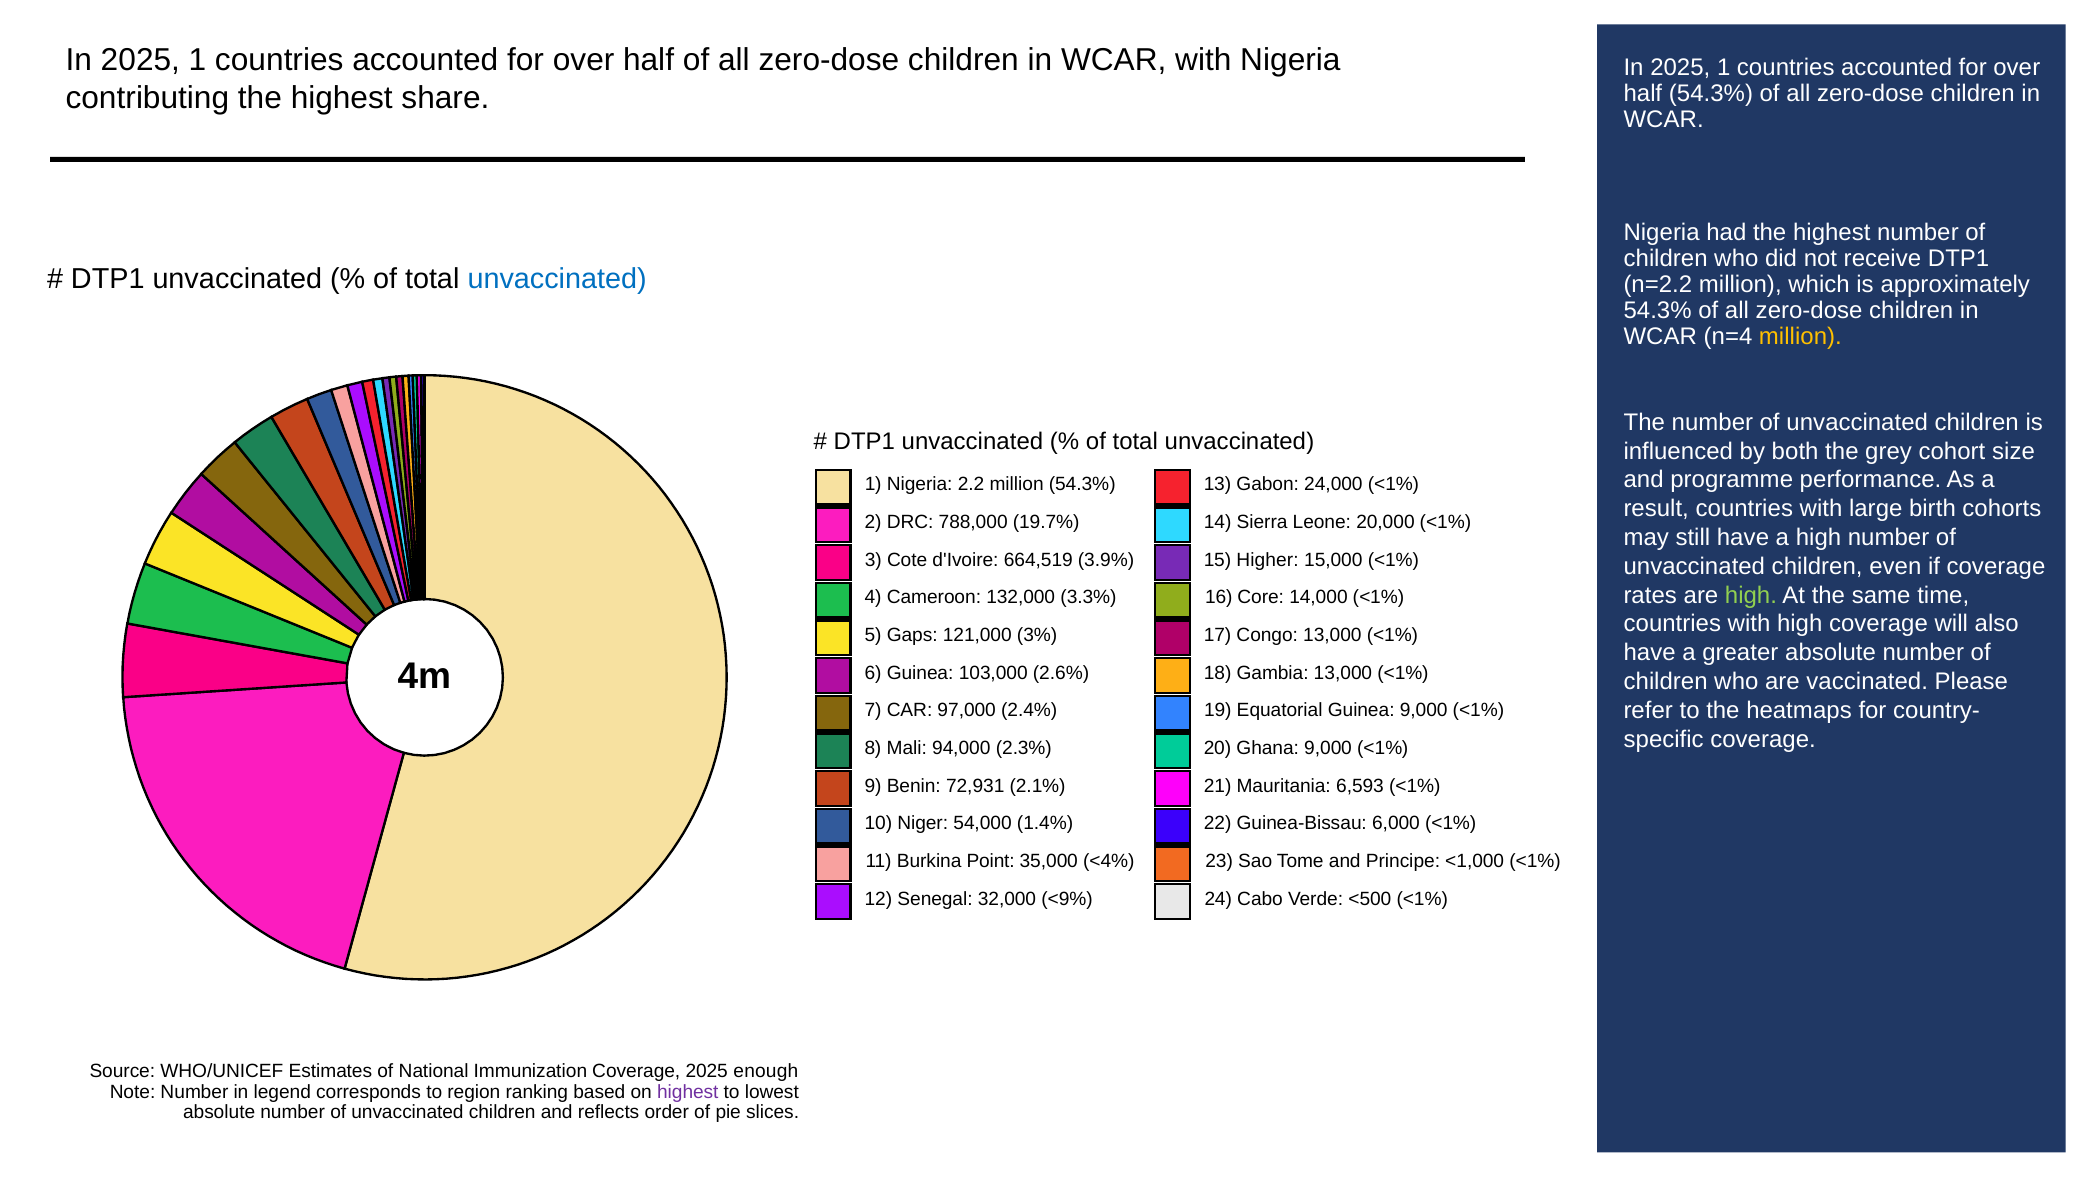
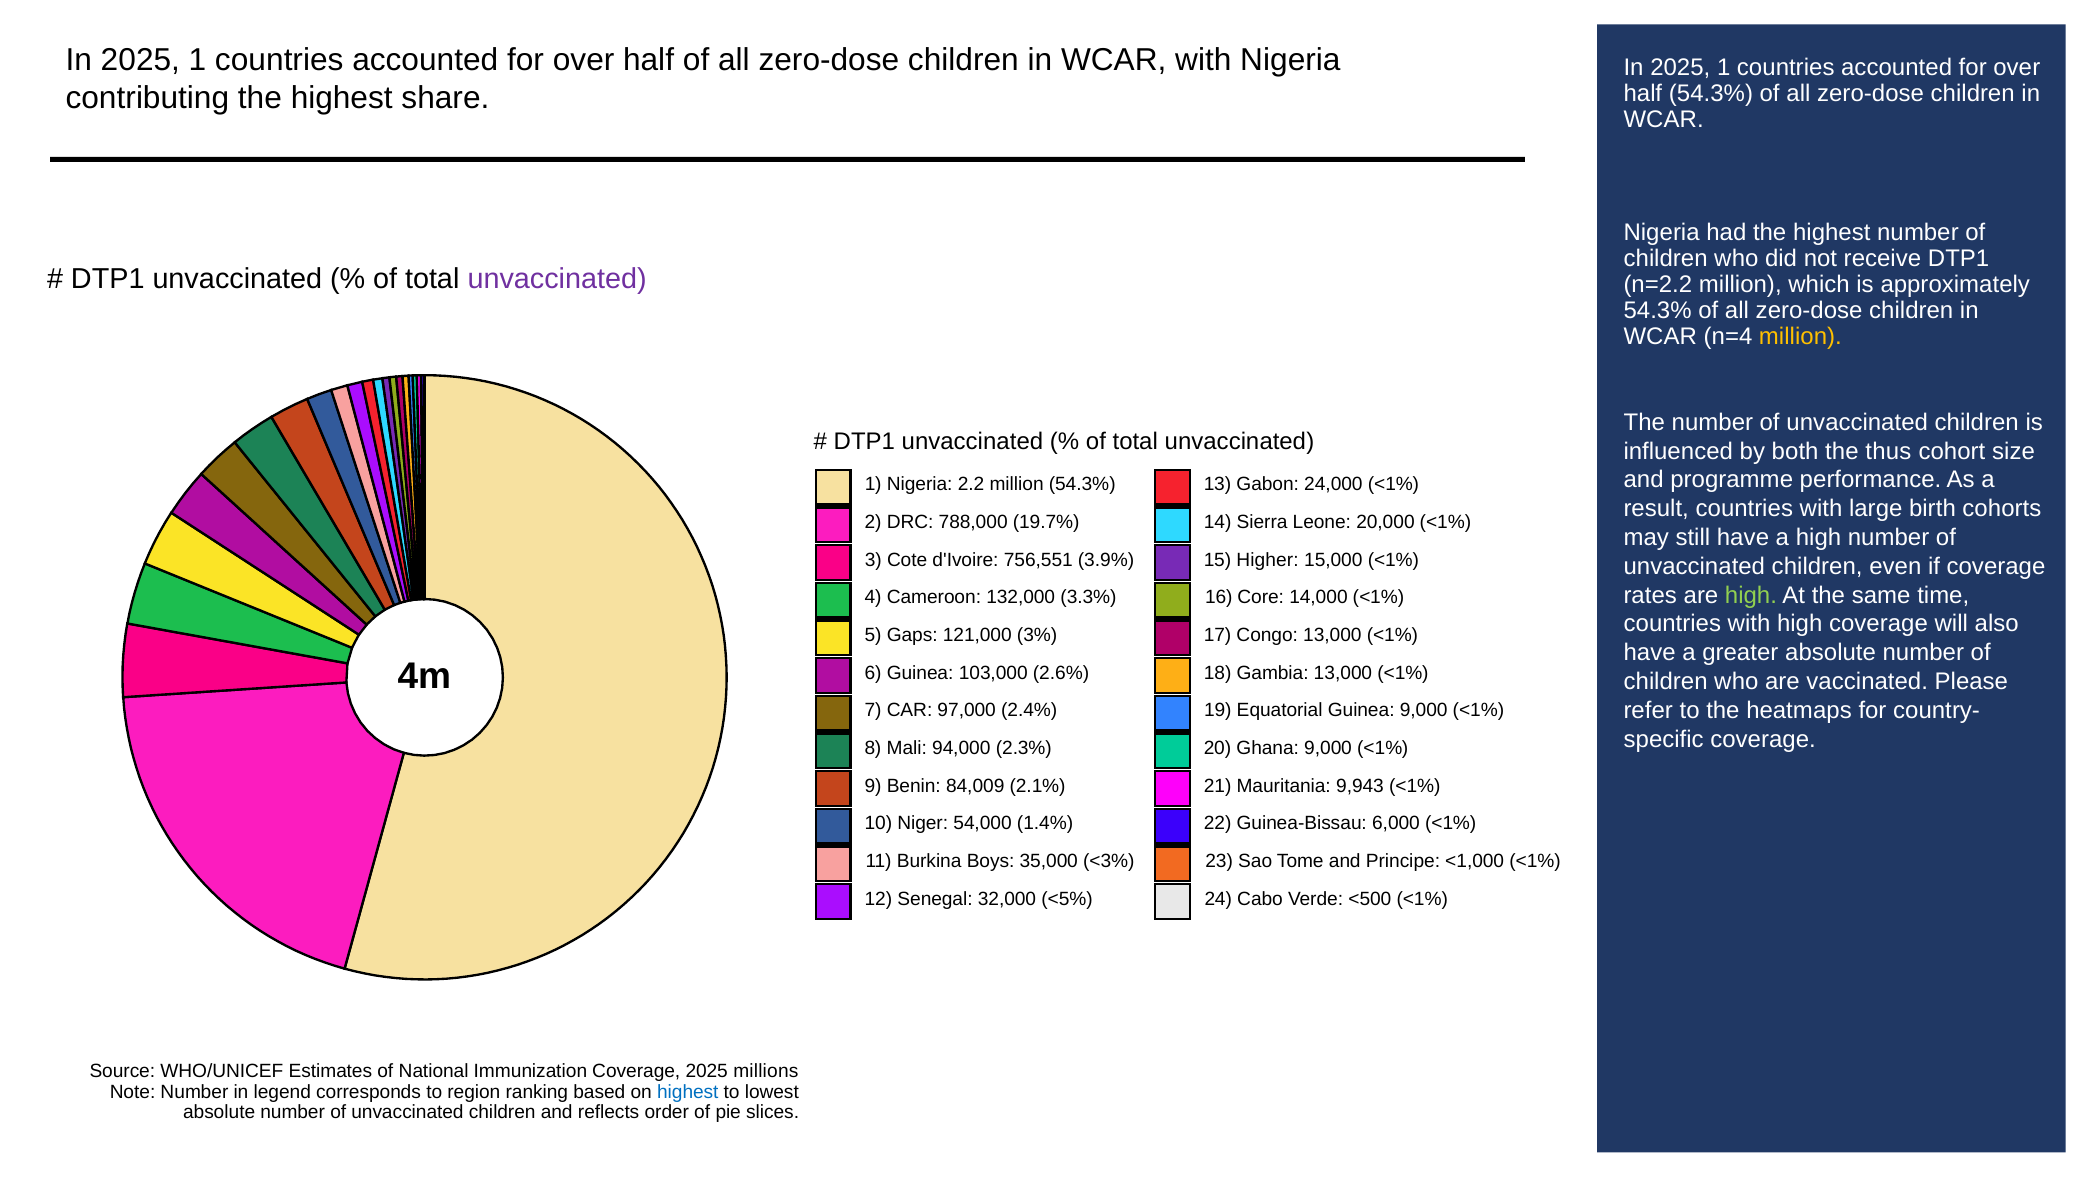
unvaccinated at (557, 279) colour: blue -> purple
grey: grey -> thus
664,519: 664,519 -> 756,551
72,931: 72,931 -> 84,009
6,593: 6,593 -> 9,943
Point: Point -> Boys
<4%: <4% -> <3%
<9%: <9% -> <5%
enough: enough -> millions
highest at (688, 1092) colour: purple -> blue
